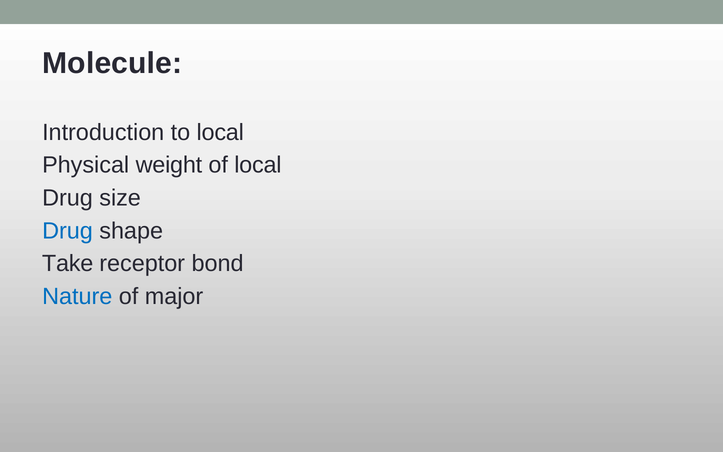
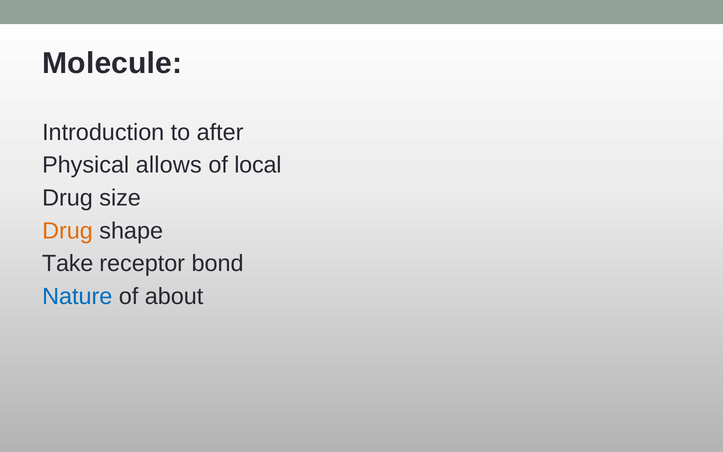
to local: local -> after
weight: weight -> allows
Drug at (68, 231) colour: blue -> orange
major: major -> about
